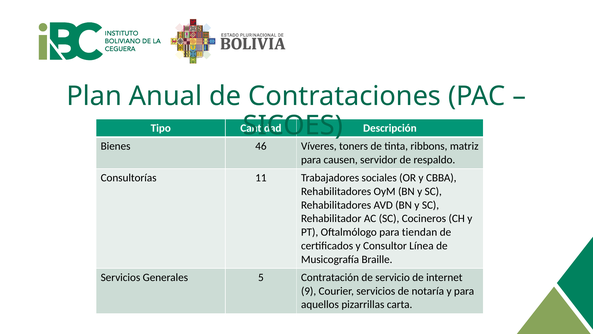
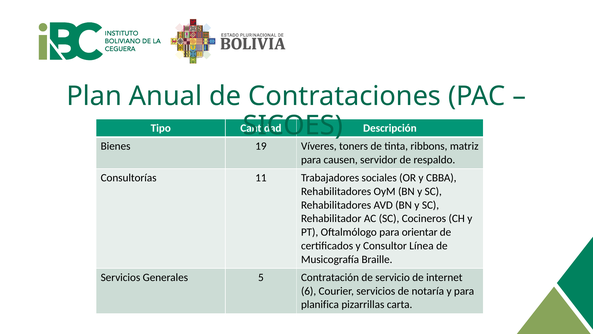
46: 46 -> 19
tiendan: tiendan -> orientar
9: 9 -> 6
aquellos: aquellos -> planifica
